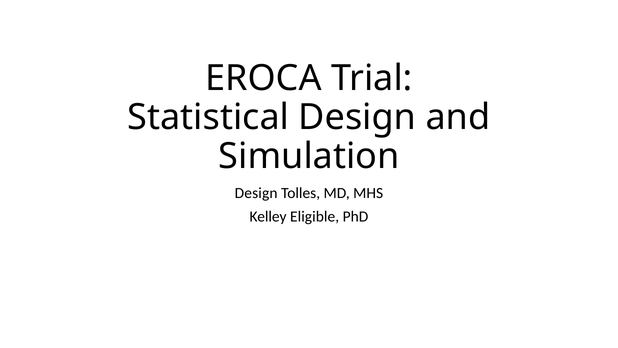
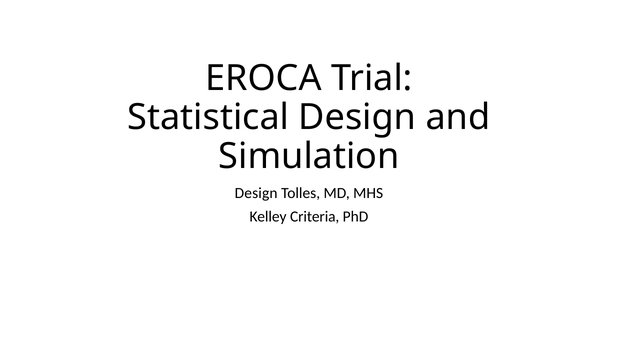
Eligible: Eligible -> Criteria
